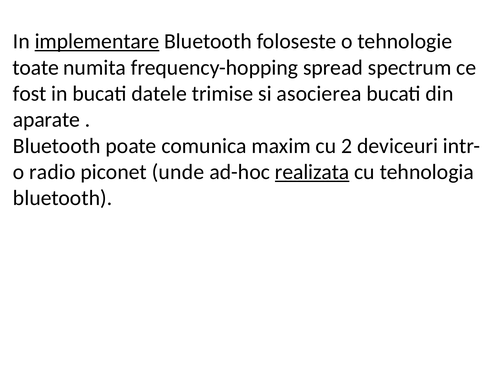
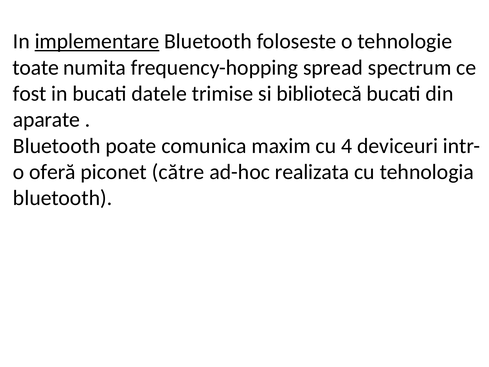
asocierea: asocierea -> bibliotecă
2: 2 -> 4
radio: radio -> oferă
unde: unde -> către
realizata underline: present -> none
